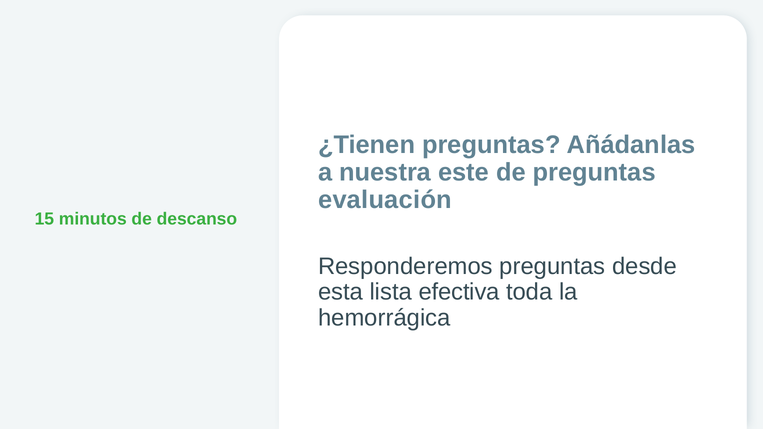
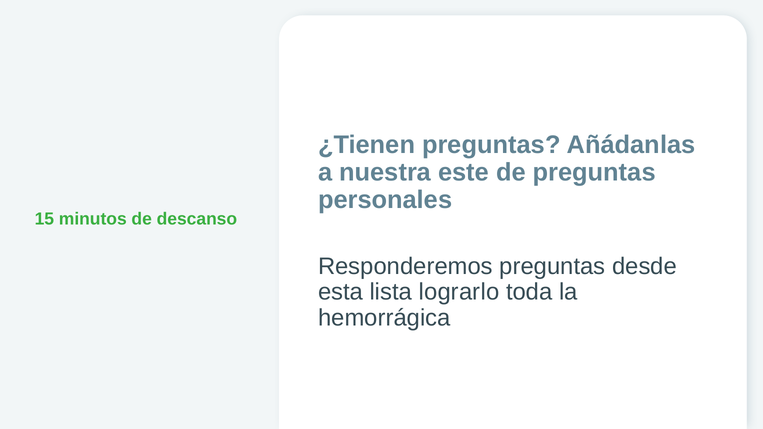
evaluación: evaluación -> personales
efectiva: efectiva -> lograrlo
